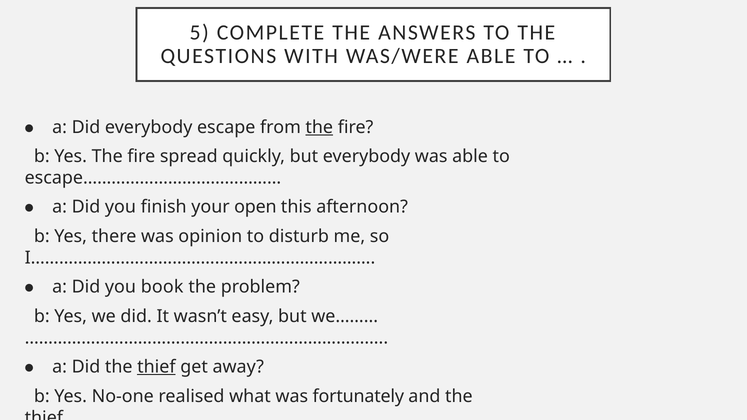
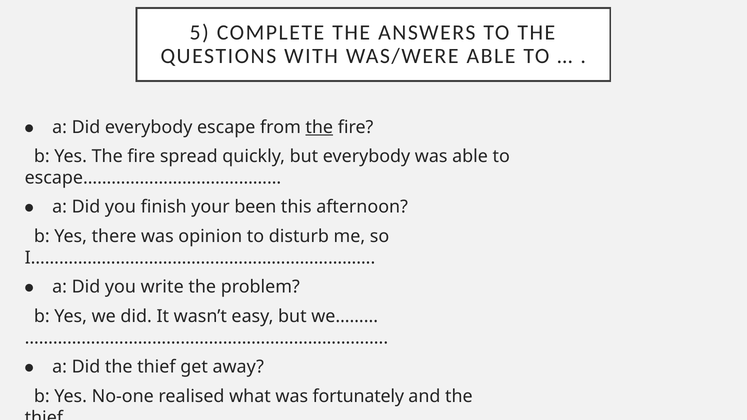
open: open -> been
book: book -> write
thief underline: present -> none
